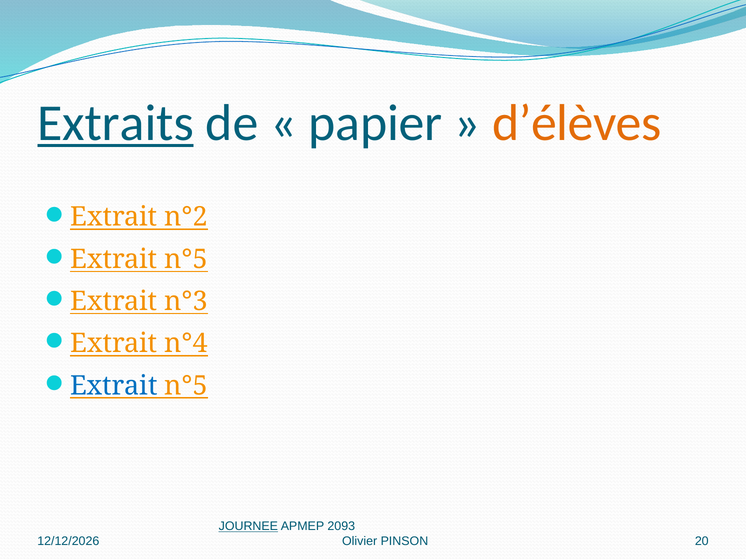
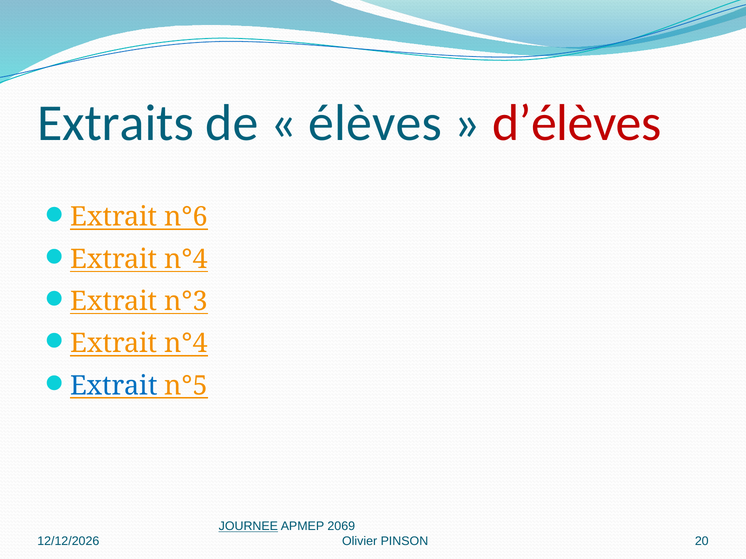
Extraits underline: present -> none
papier: papier -> élèves
d’élèves colour: orange -> red
n°2: n°2 -> n°6
n°5 at (186, 259): n°5 -> n°4
2093: 2093 -> 2069
